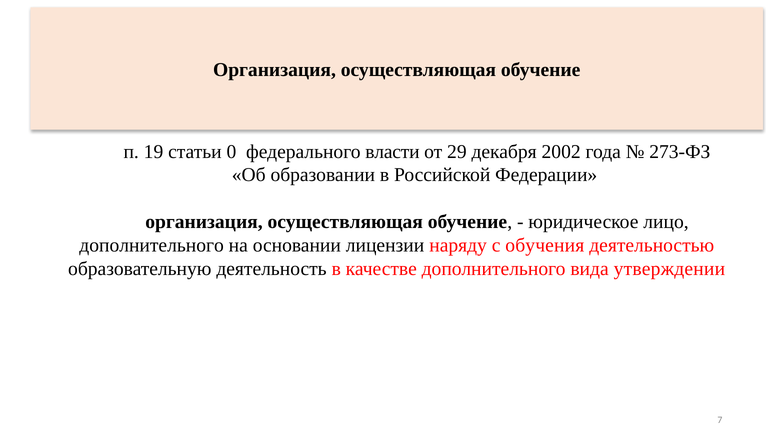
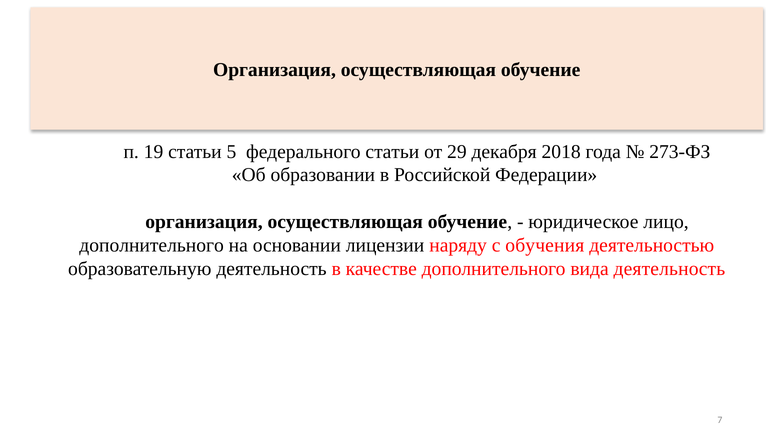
0: 0 -> 5
федерального власти: власти -> статьи
2002: 2002 -> 2018
вида утверждении: утверждении -> деятельность
